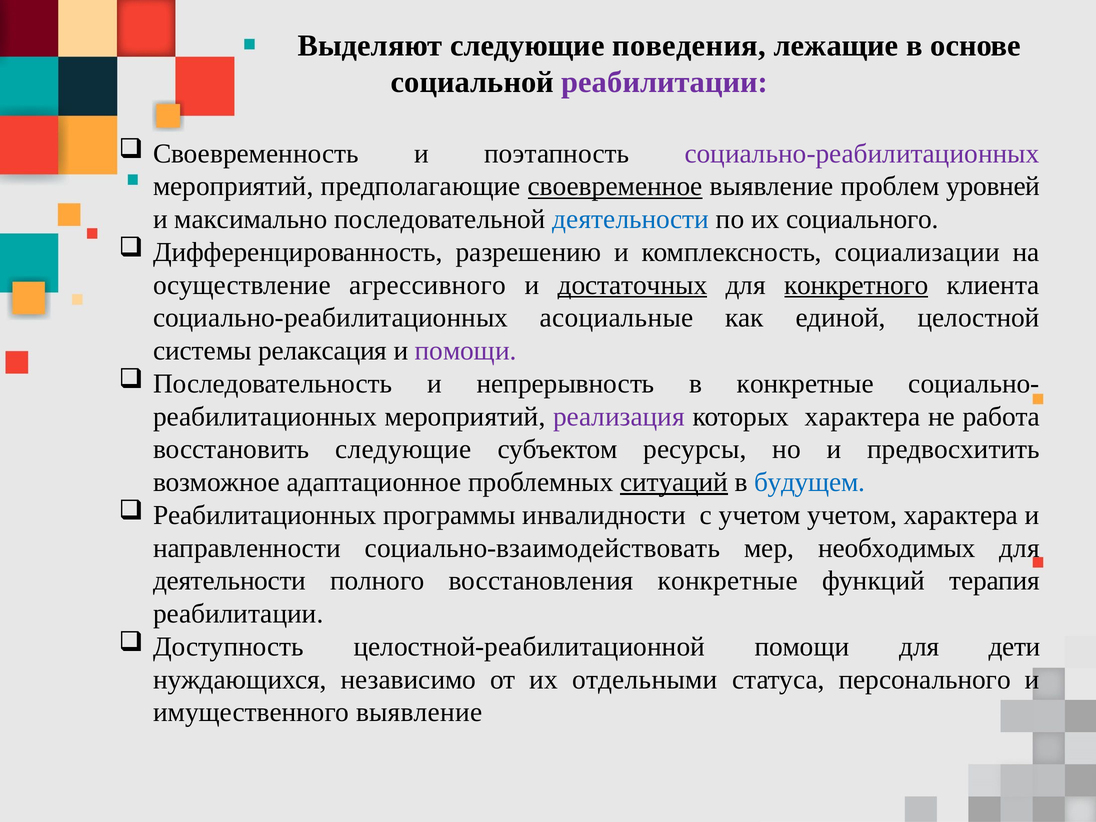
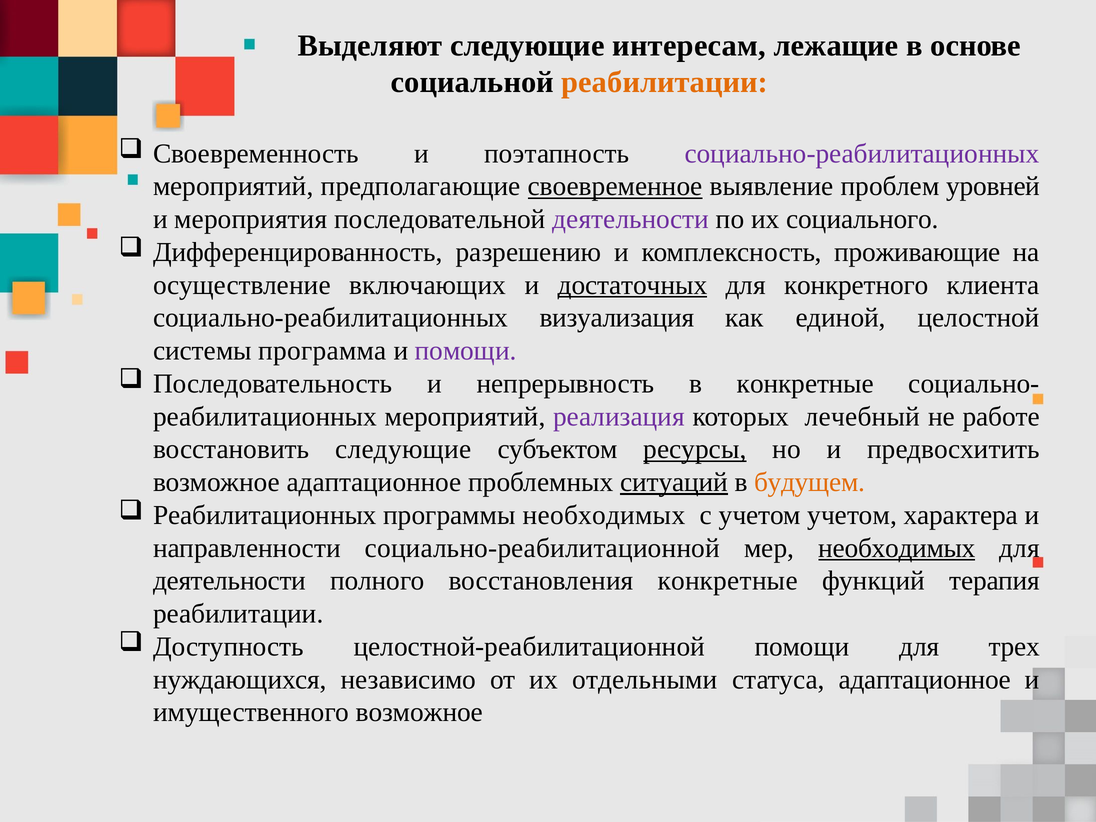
поведения: поведения -> интересам
реабилитации at (665, 82) colour: purple -> orange
максимально: максимально -> мероприятия
деятельности at (631, 219) colour: blue -> purple
социализации: социализации -> проживающие
агрессивного: агрессивного -> включающих
конкретного underline: present -> none
асоциальные: асоциальные -> визуализация
релаксация: релаксация -> программа
которых характера: характера -> лечебный
работа: работа -> работе
ресурсы underline: none -> present
будущем colour: blue -> orange
программы инвалидности: инвалидности -> необходимых
социально-взаимодействовать: социально-взаимодействовать -> социально-реабилитационной
необходимых at (897, 548) underline: none -> present
дети: дети -> трех
статуса персонального: персонального -> адаптационное
имущественного выявление: выявление -> возможное
